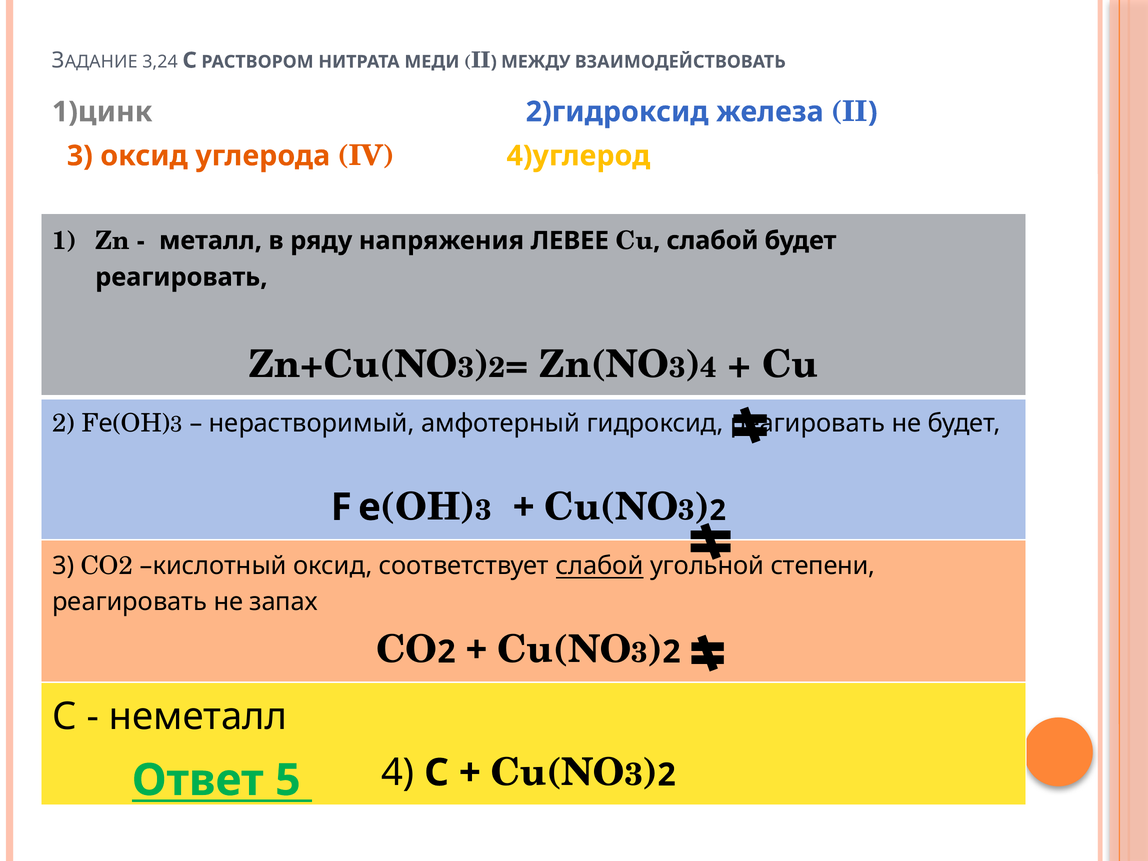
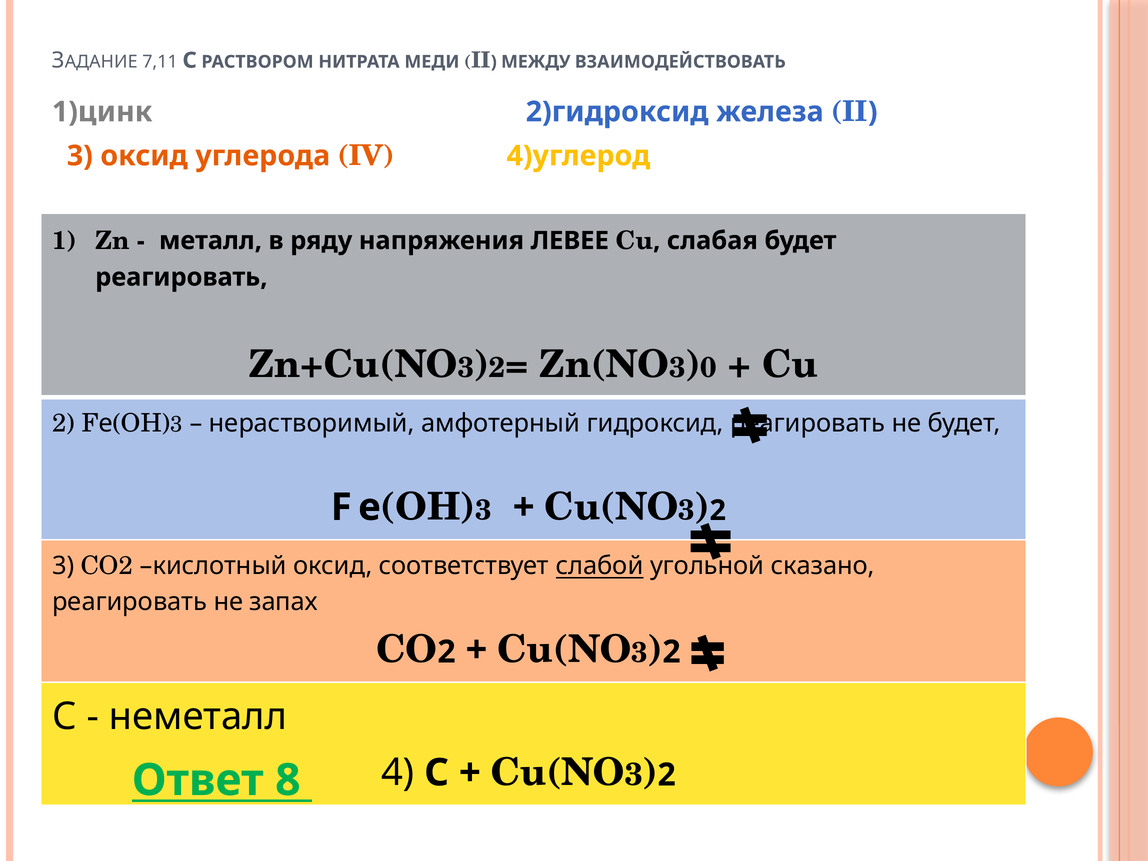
3,24: 3,24 -> 7,11
слабой at (712, 241): слабой -> слабая
4 at (709, 368): 4 -> 0
степени: степени -> сказано
5: 5 -> 8
